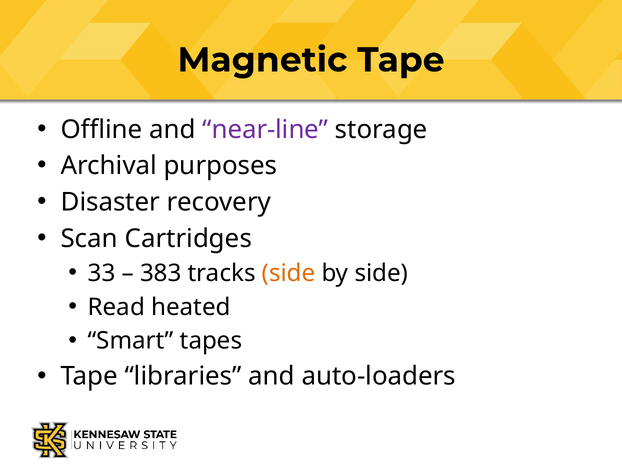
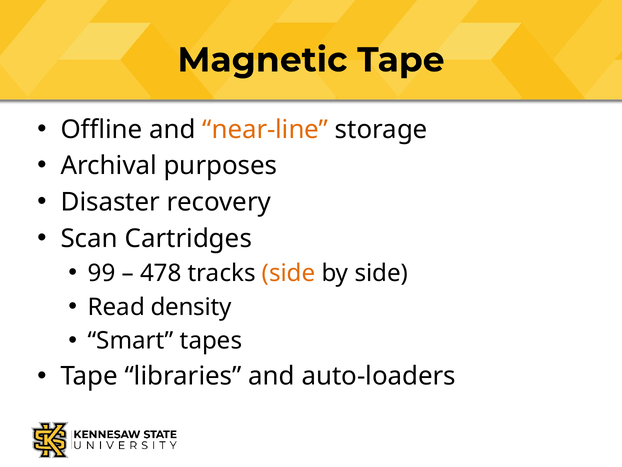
near-line colour: purple -> orange
33: 33 -> 99
383: 383 -> 478
heated: heated -> density
